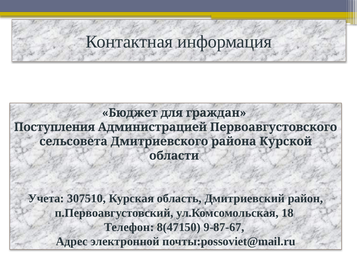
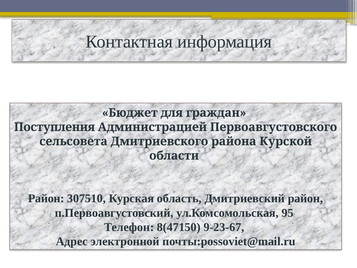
Учета at (46, 198): Учета -> Район
18: 18 -> 95
9-87-67: 9-87-67 -> 9-23-67
